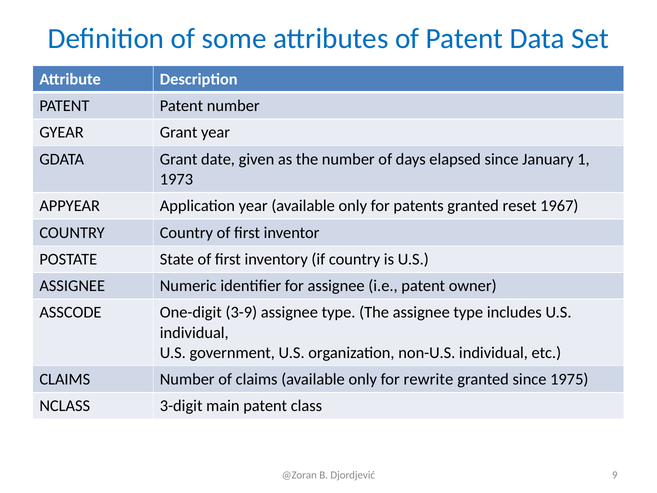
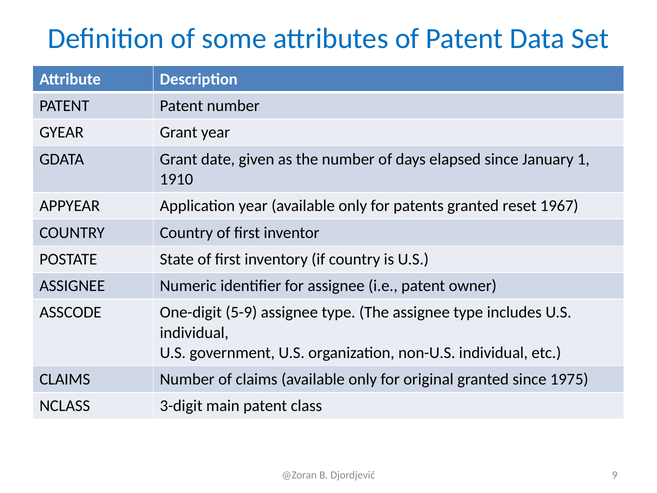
1973: 1973 -> 1910
3-9: 3-9 -> 5-9
rewrite: rewrite -> original
